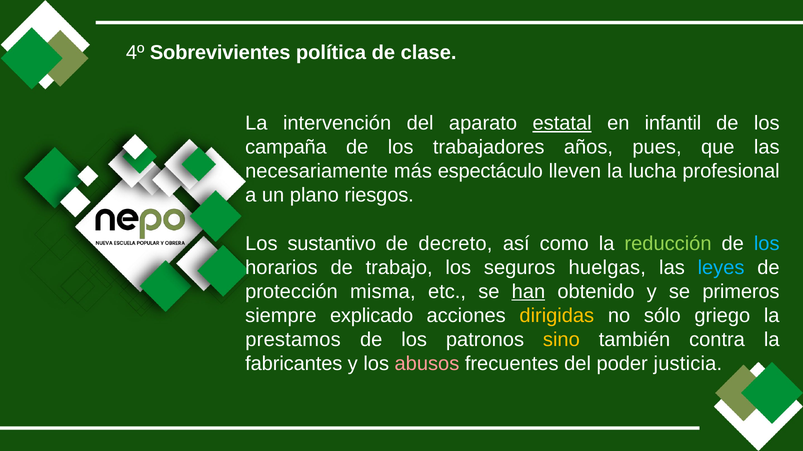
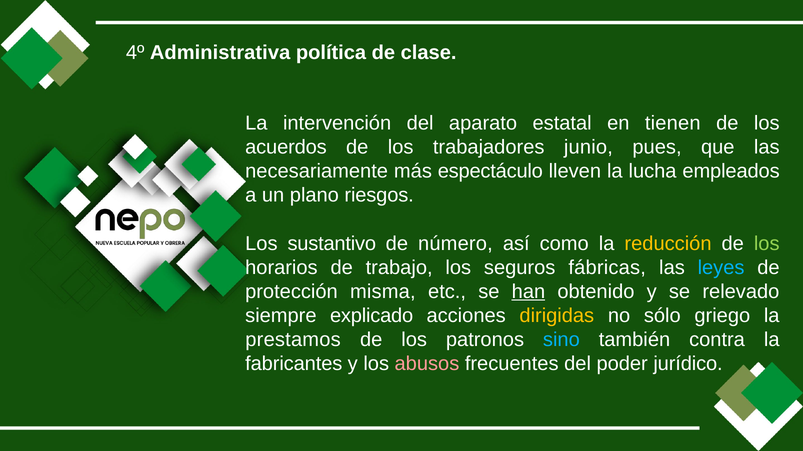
Sobrevivientes: Sobrevivientes -> Administrativa
estatal underline: present -> none
infantil: infantil -> tienen
campaña: campaña -> acuerdos
años: años -> junio
profesional: profesional -> empleados
decreto: decreto -> número
reducción colour: light green -> yellow
los at (767, 244) colour: light blue -> light green
huelgas: huelgas -> fábricas
primeros: primeros -> relevado
sino colour: yellow -> light blue
justicia: justicia -> jurídico
